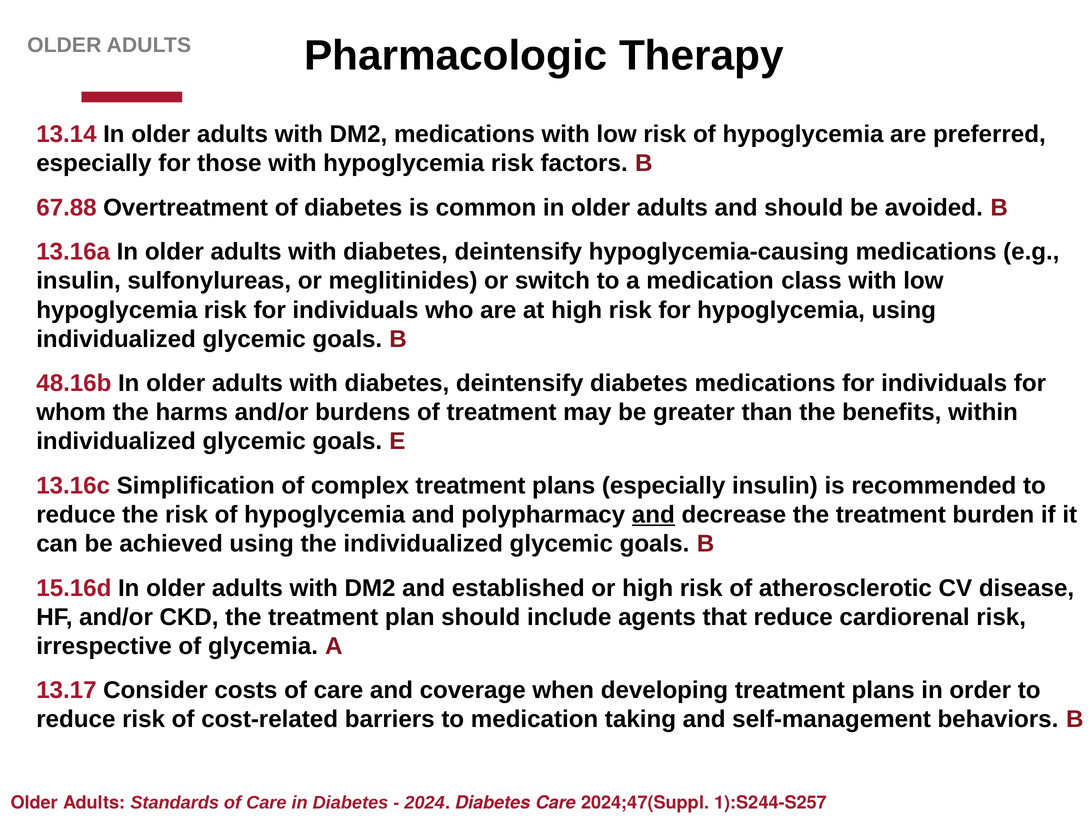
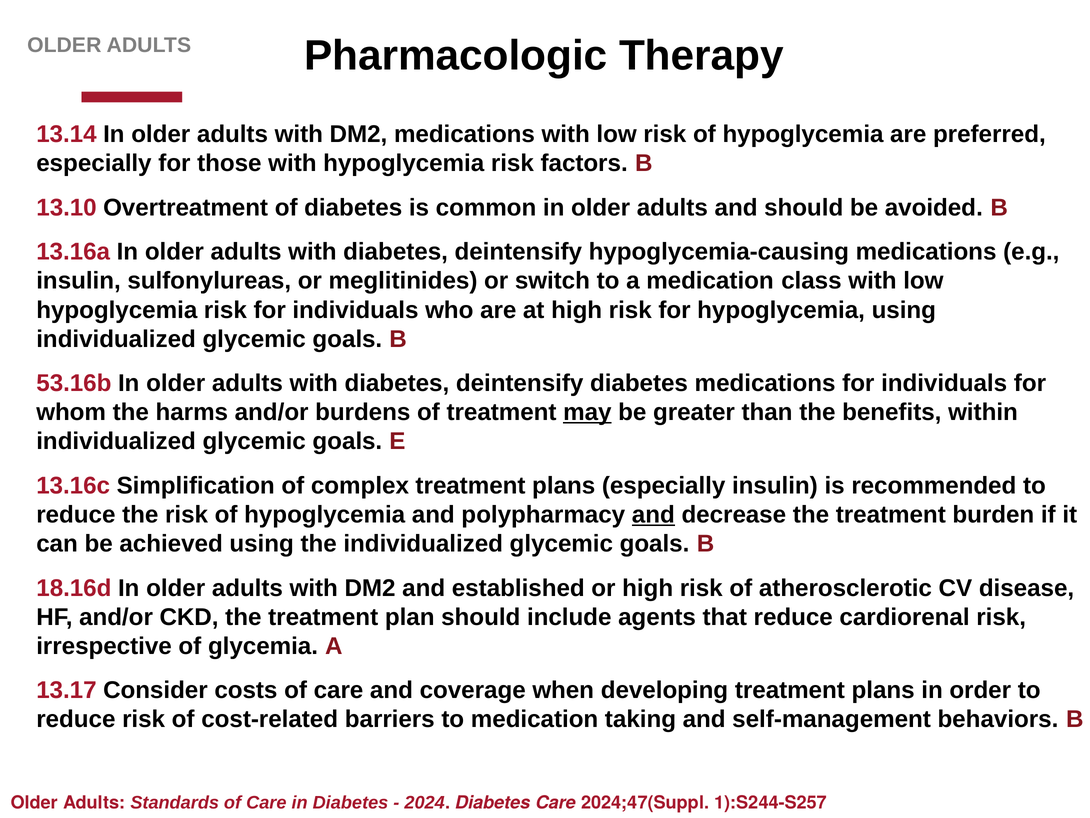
67.88: 67.88 -> 13.10
48.16b: 48.16b -> 53.16b
may underline: none -> present
15.16d: 15.16d -> 18.16d
